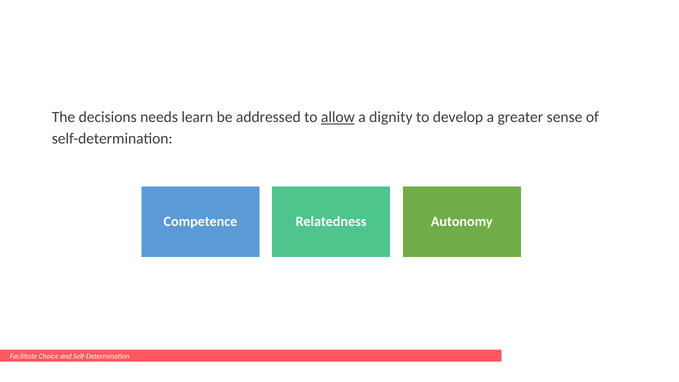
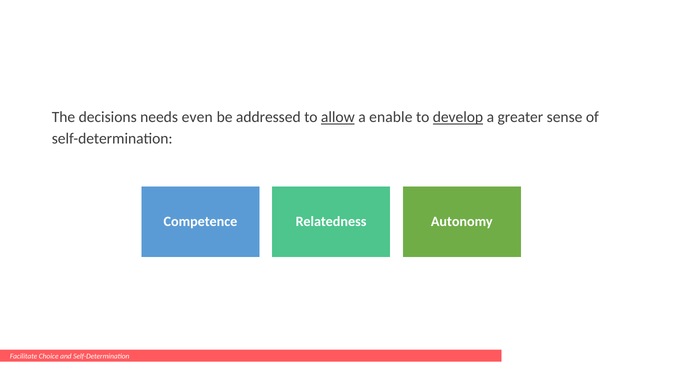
learn: learn -> even
dignity: dignity -> enable
develop underline: none -> present
